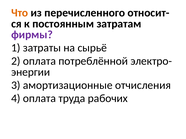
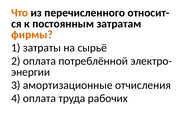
фирмы colour: purple -> orange
